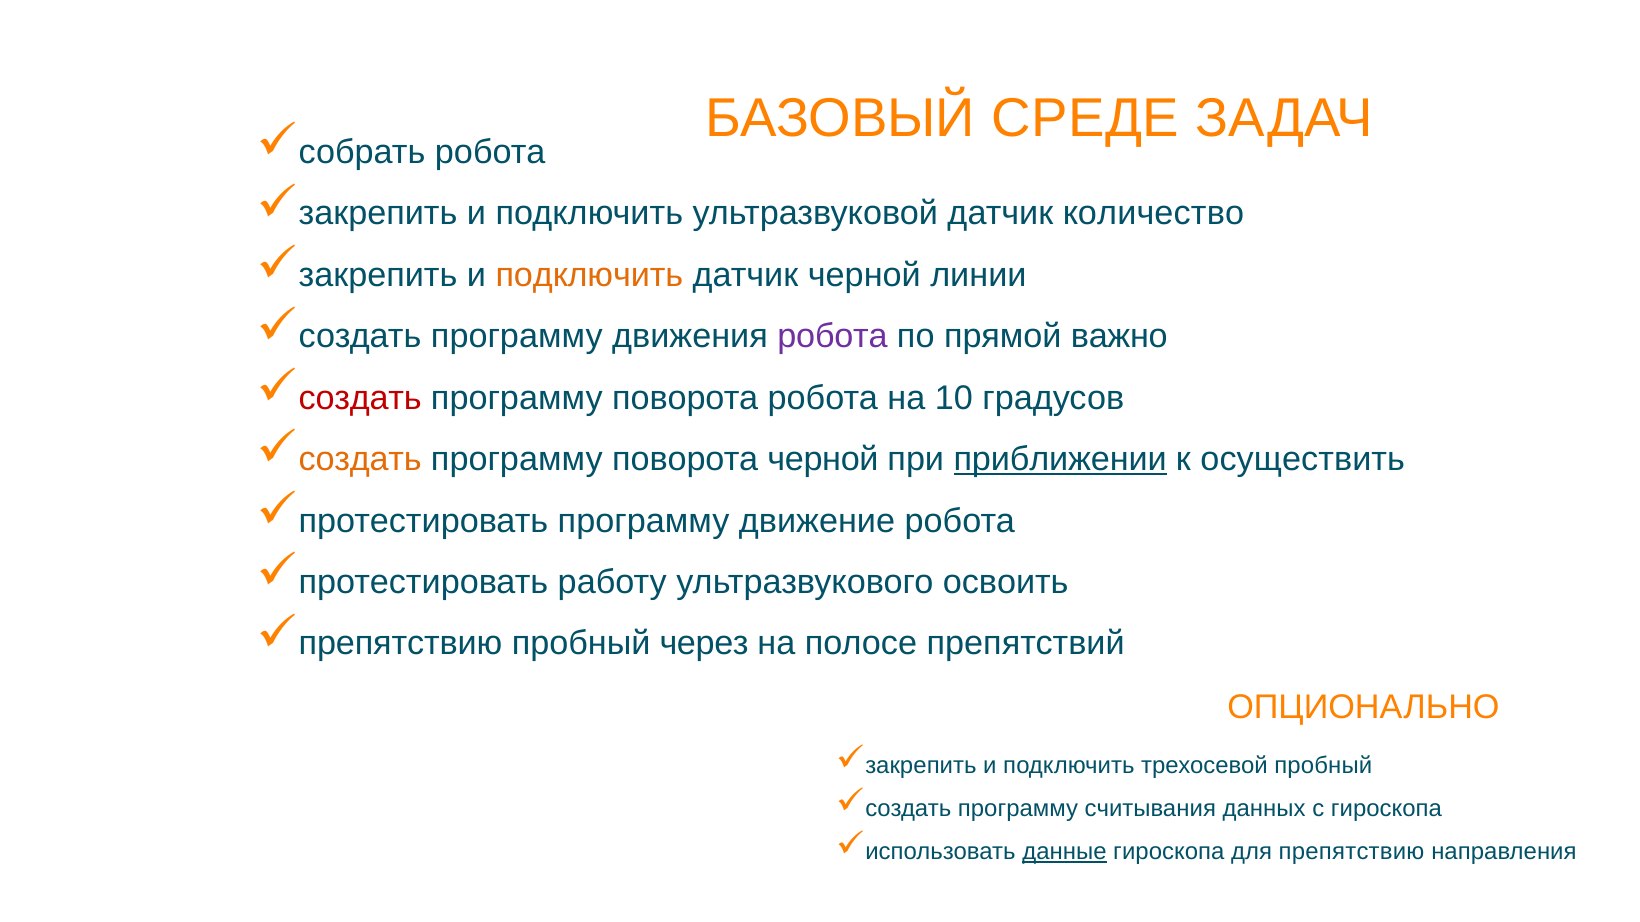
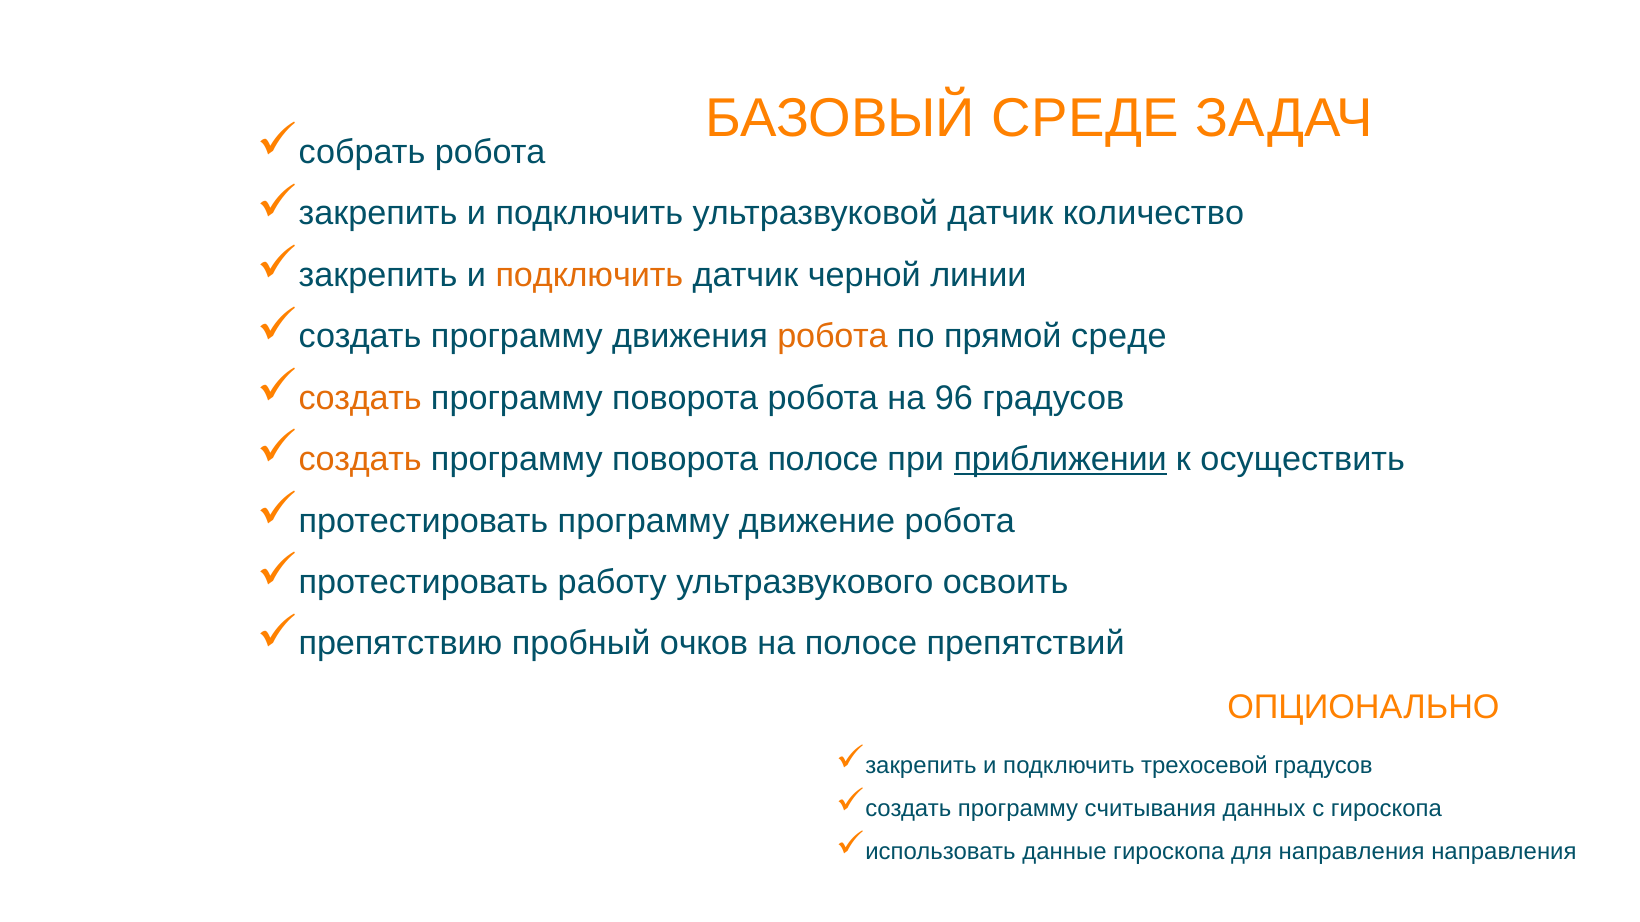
робота at (833, 337) colour: purple -> orange
прямой важно: важно -> среде
создать at (360, 398) colour: red -> orange
10: 10 -> 96
поворота черной: черной -> полосе
через: через -> очков
трехосевой пробный: пробный -> градусов
данные underline: present -> none
для препятствию: препятствию -> направления
